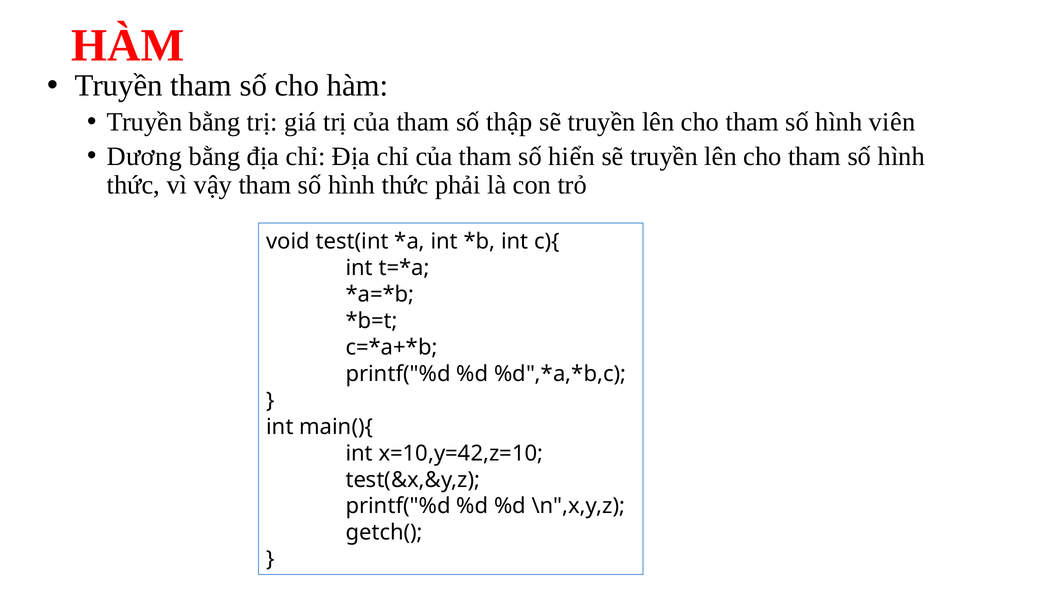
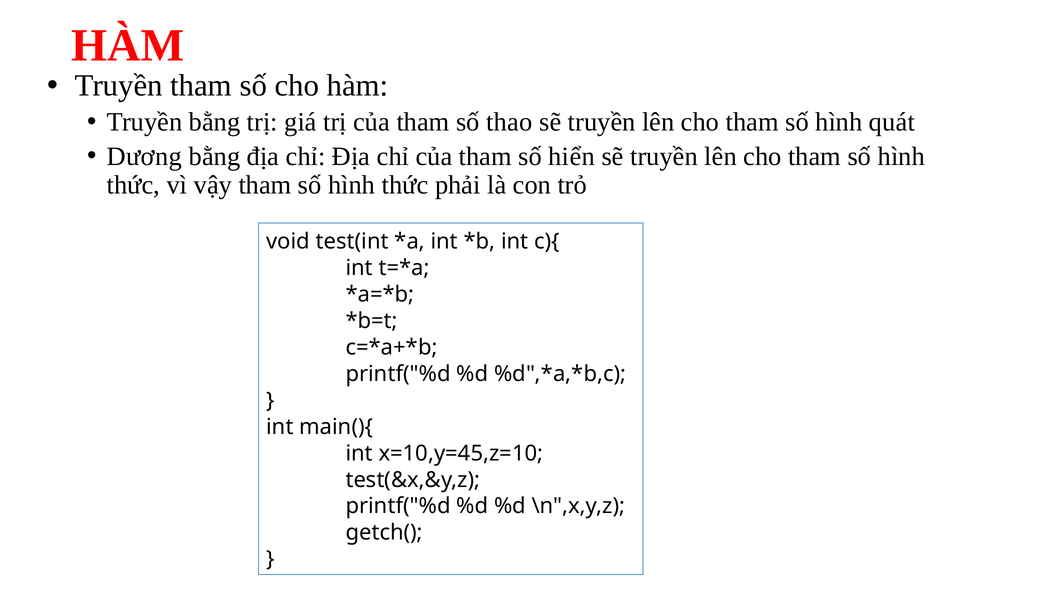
thập: thập -> thao
viên: viên -> quát
x=10,y=42,z=10: x=10,y=42,z=10 -> x=10,y=45,z=10
